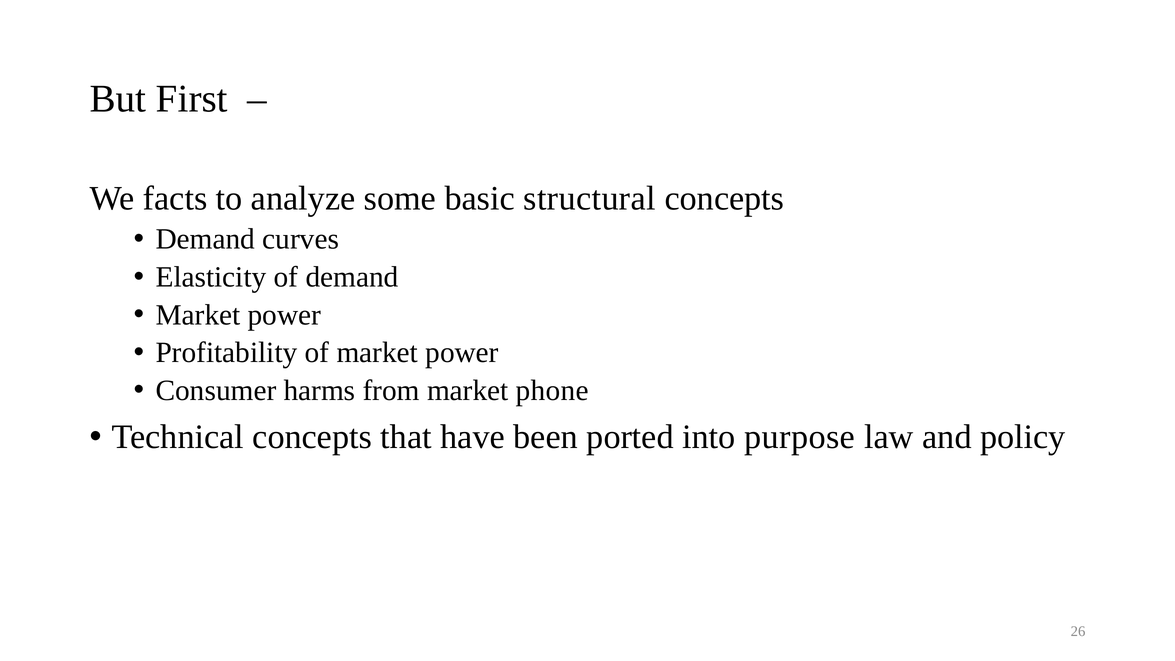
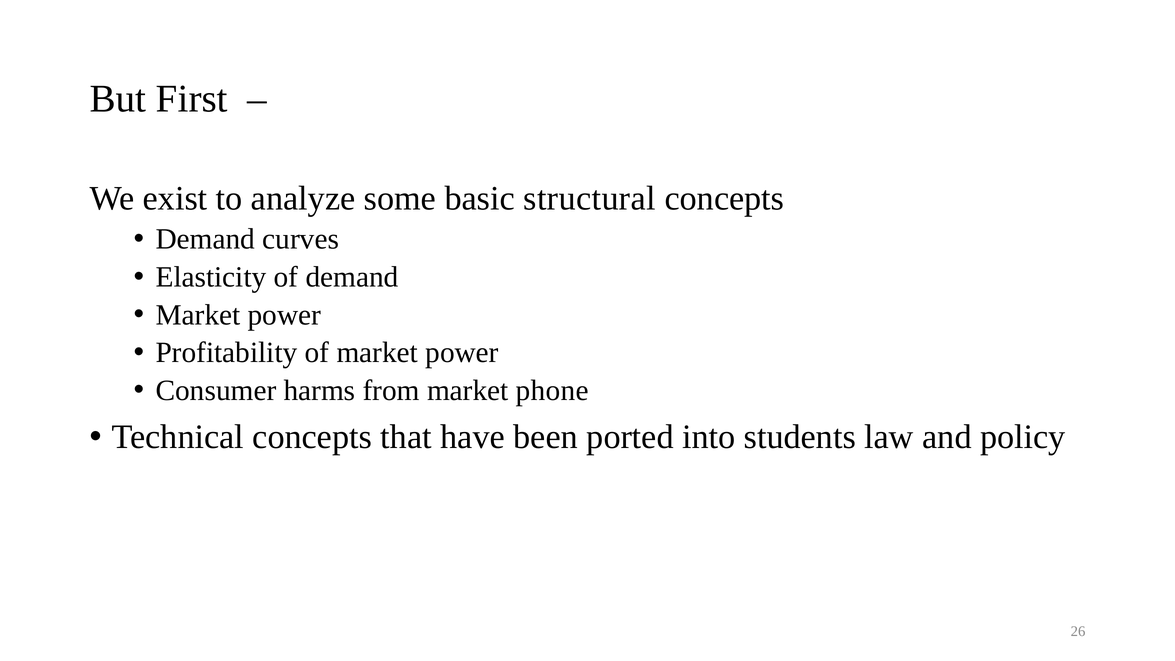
facts: facts -> exist
purpose: purpose -> students
